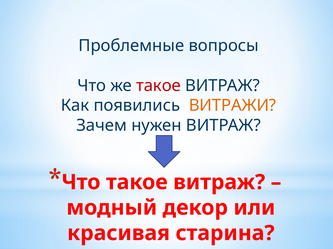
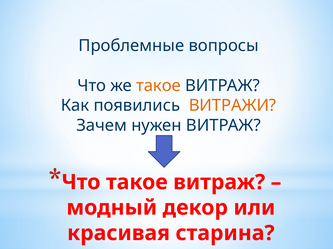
такое at (158, 86) colour: red -> orange
